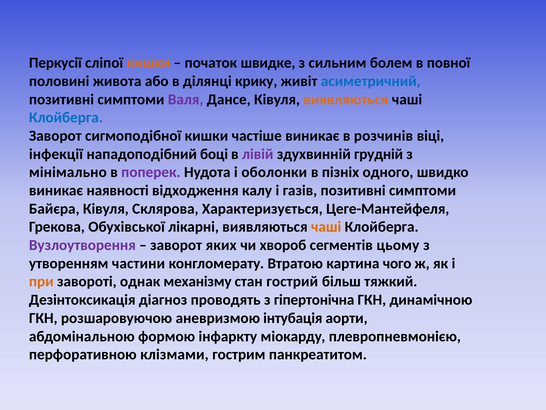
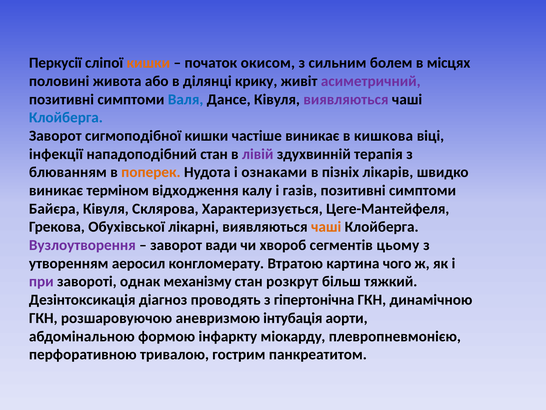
швидке: швидке -> окисом
повної: повної -> місцях
асиметричний colour: blue -> purple
Валя colour: purple -> blue
виявляються at (346, 99) colour: orange -> purple
розчинів: розчинів -> кишкова
нападоподібний боці: боці -> стан
грудній: грудній -> терапія
мінімально: мінімально -> блюванням
поперек colour: purple -> orange
оболонки: оболонки -> ознаками
одного: одного -> лікарів
наявності: наявності -> терміном
яких: яких -> вади
частини: частини -> аеросил
при colour: orange -> purple
гострий: гострий -> розкрут
клізмами: клізмами -> тривалою
